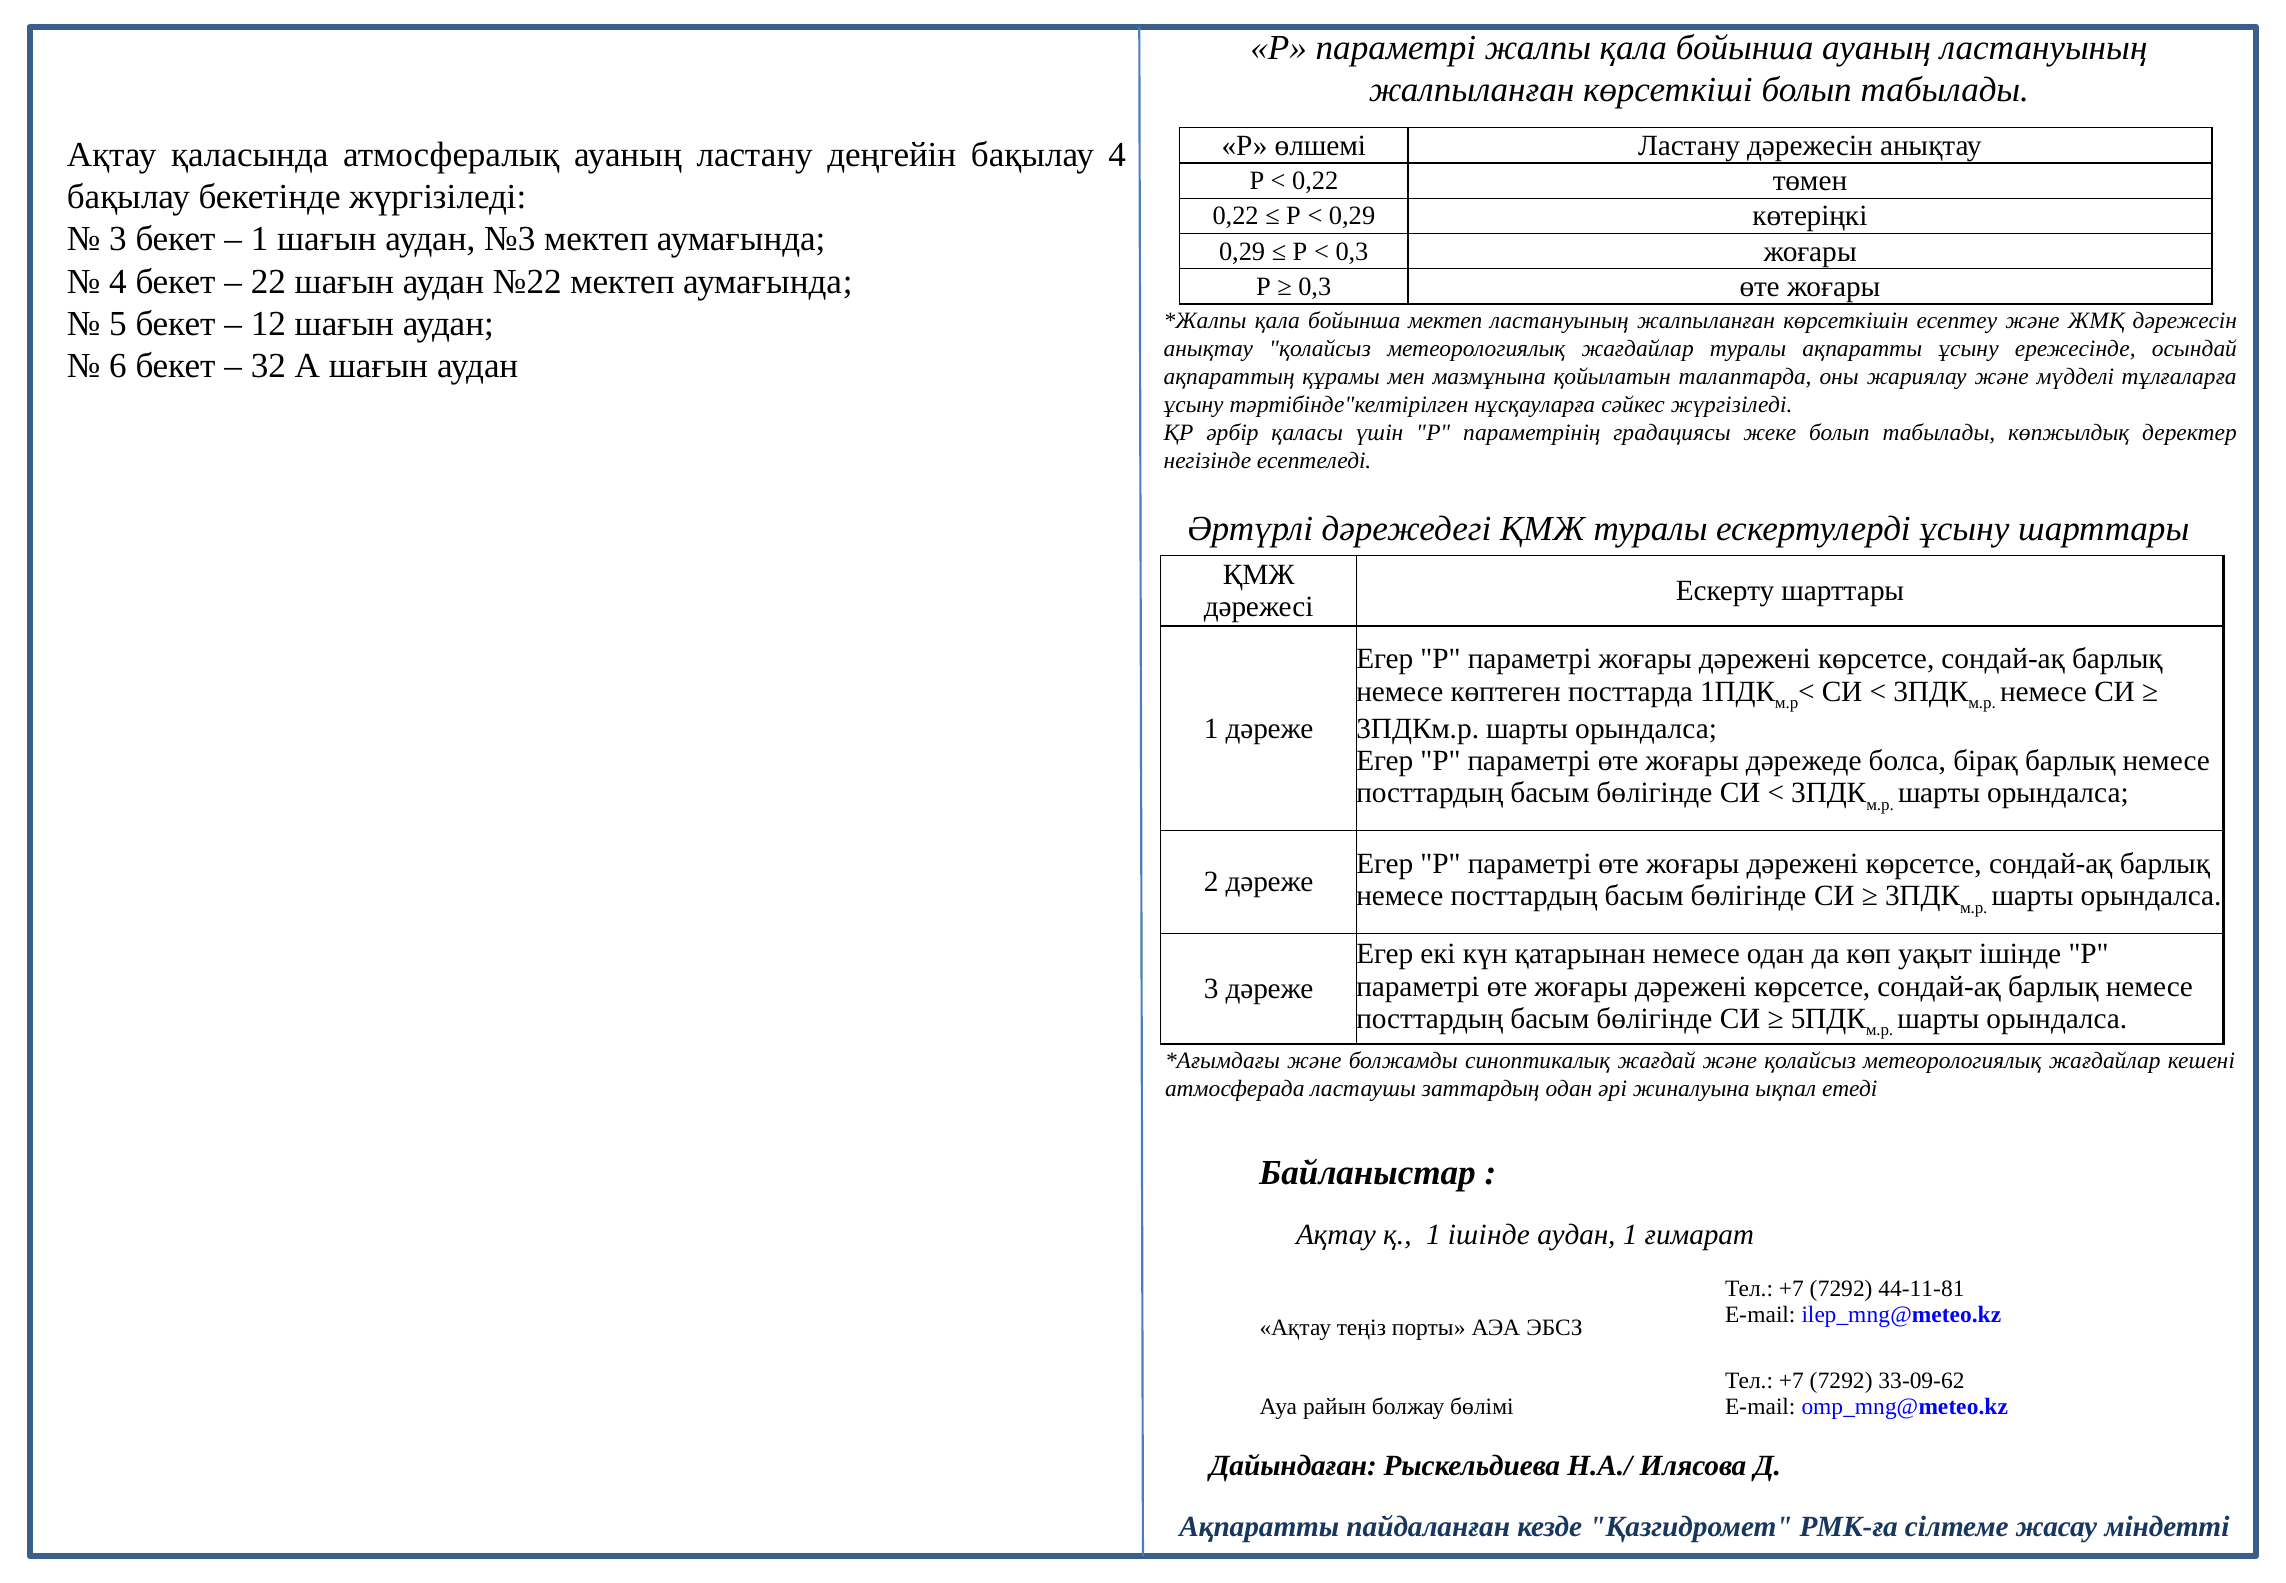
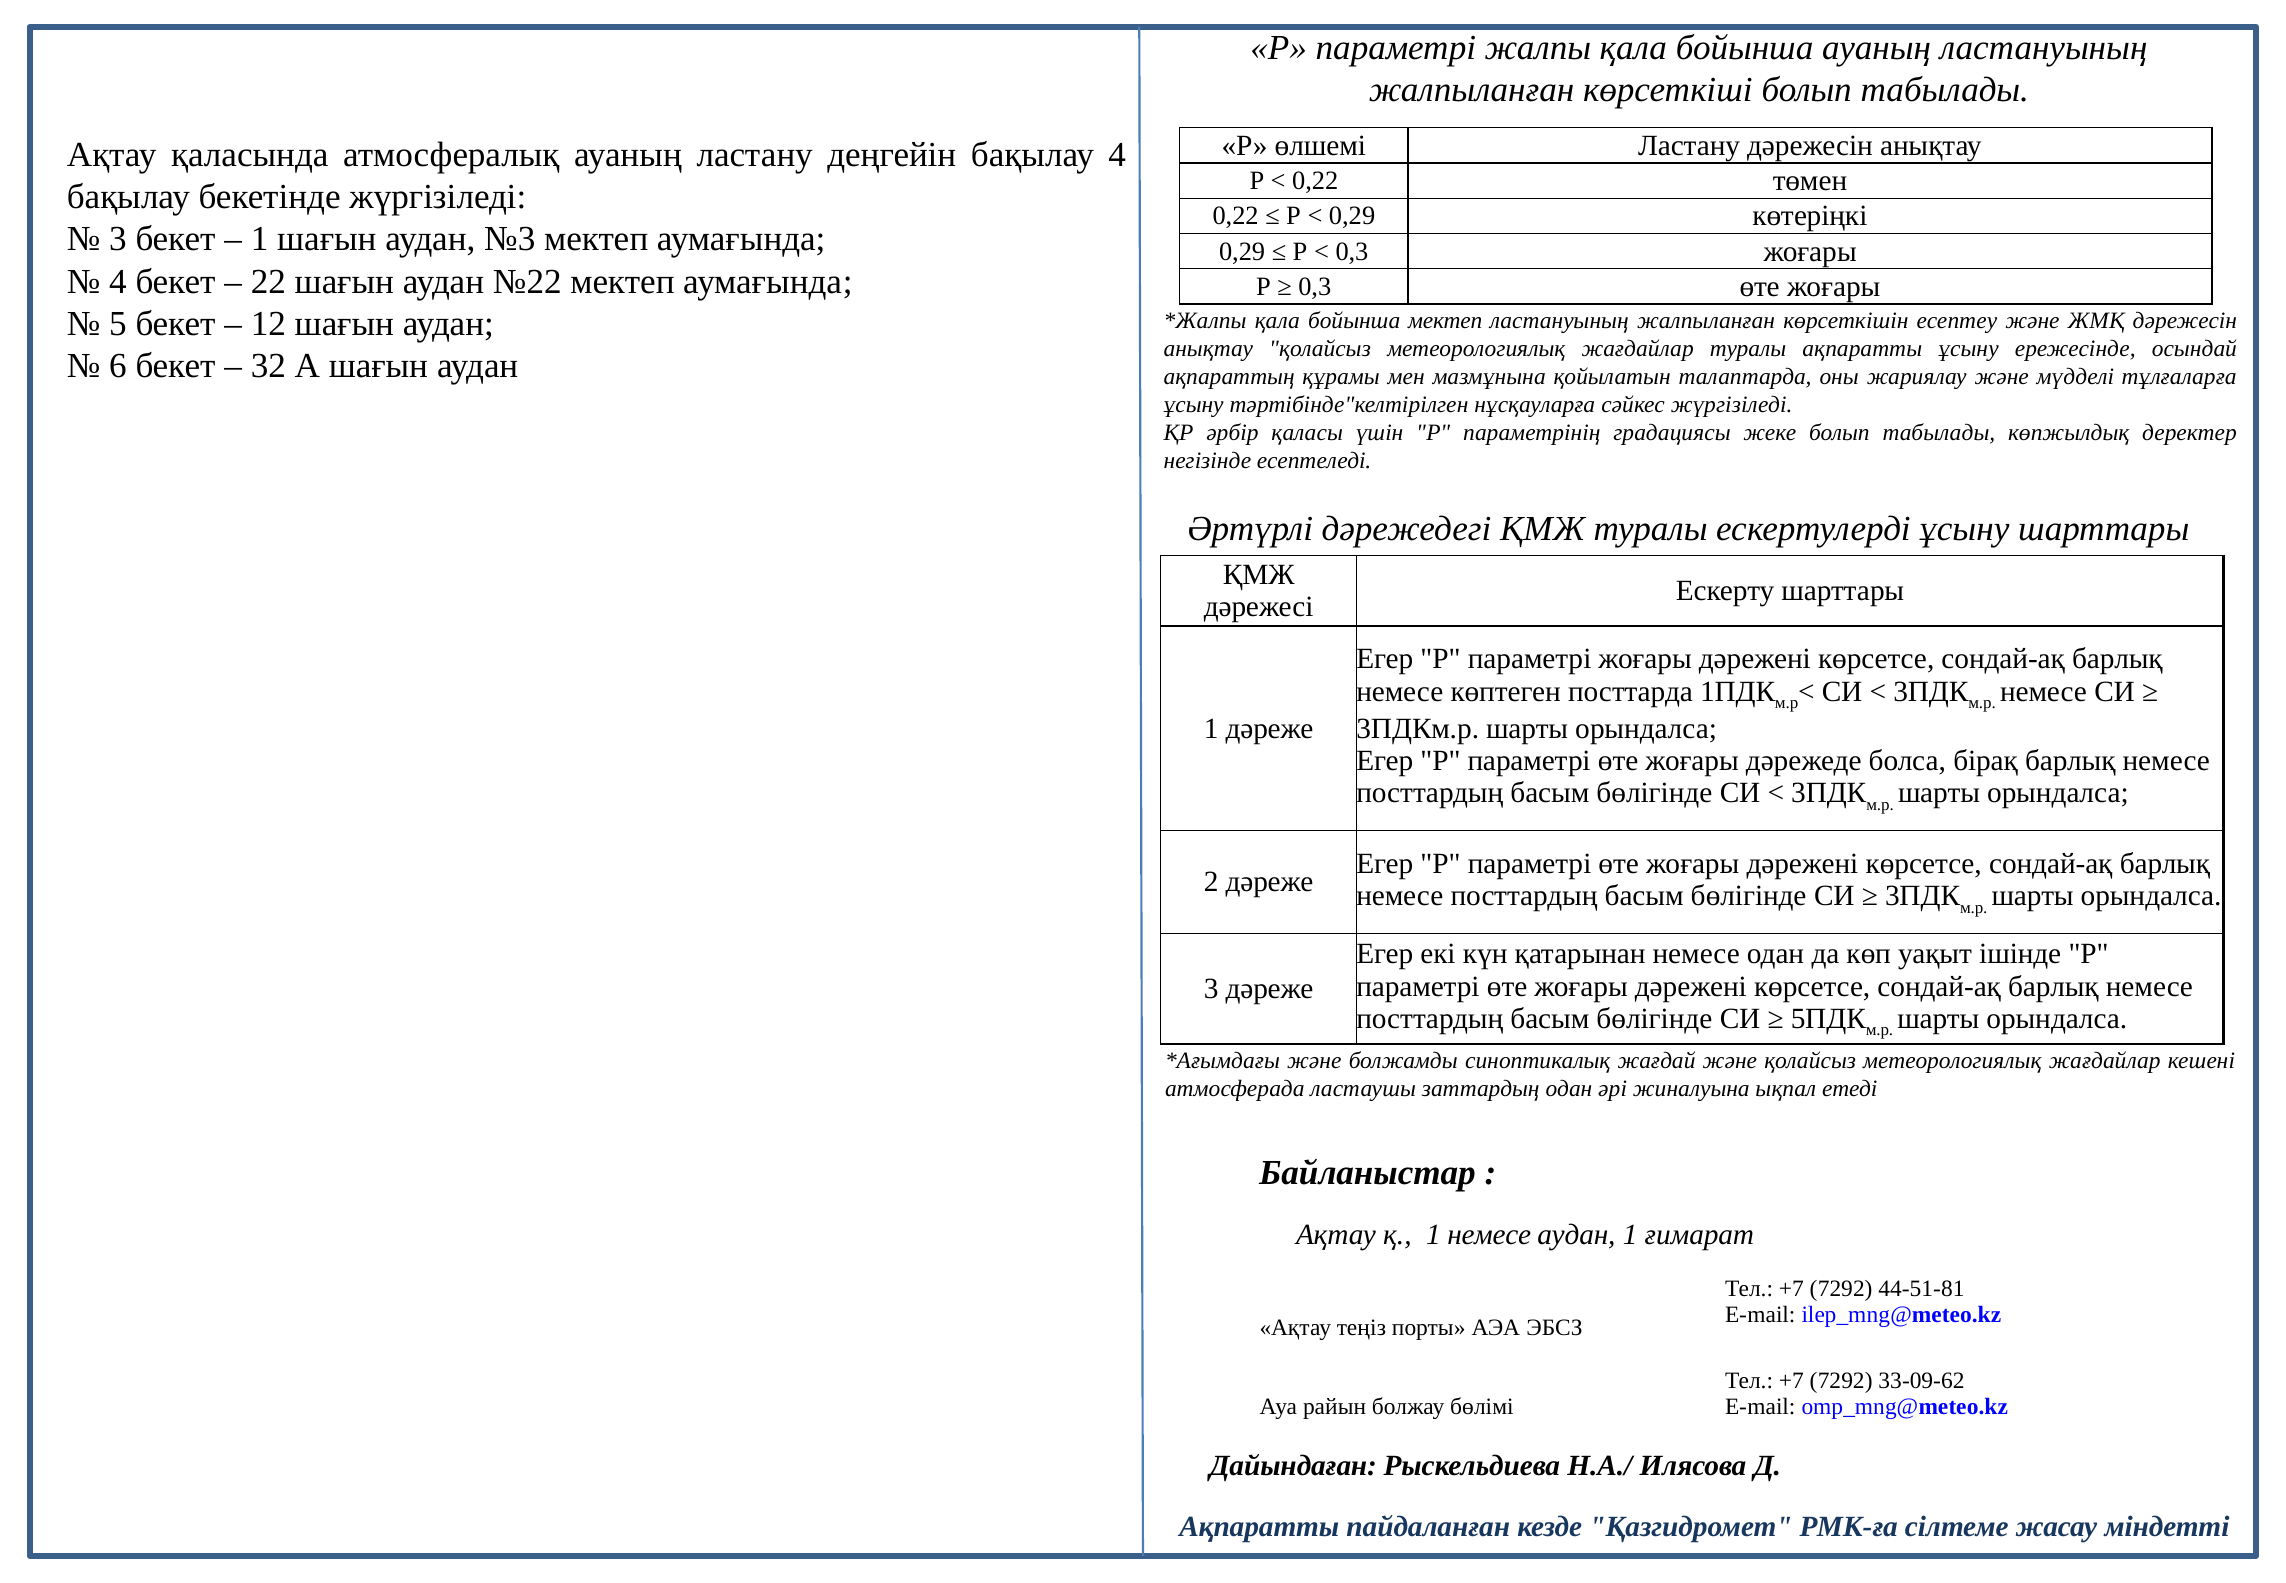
1 ішінде: ішінде -> немесе
44-11-81: 44-11-81 -> 44-51-81
